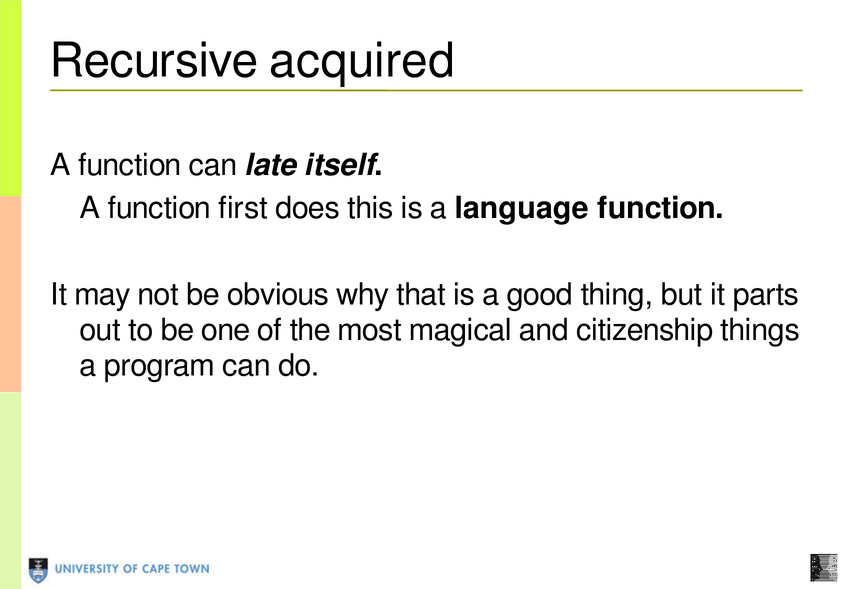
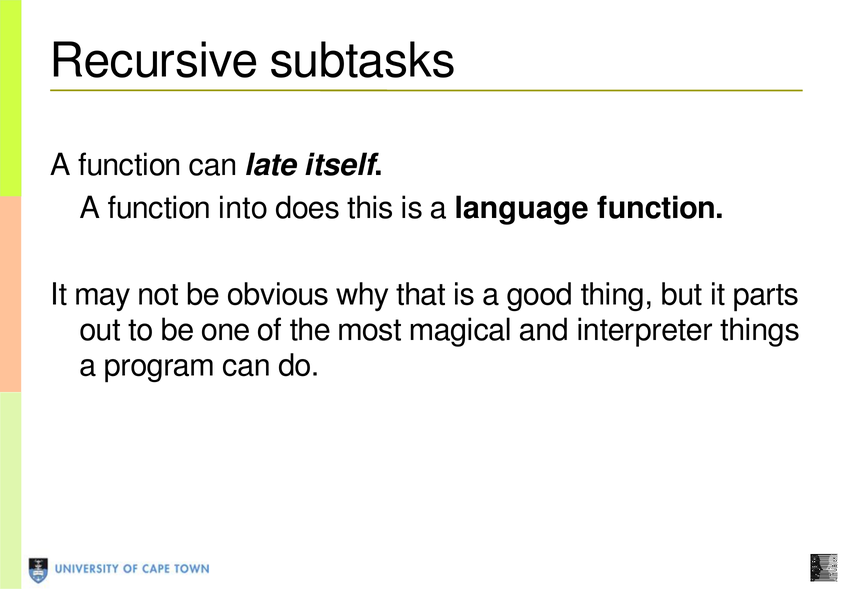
acquired: acquired -> subtasks
first: first -> into
citizenship: citizenship -> interpreter
